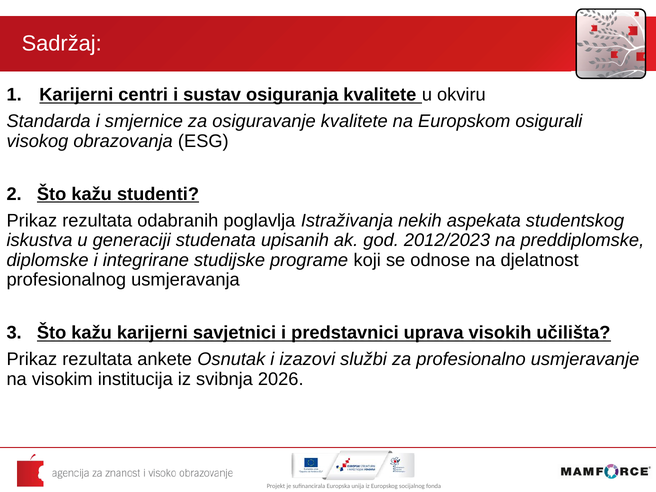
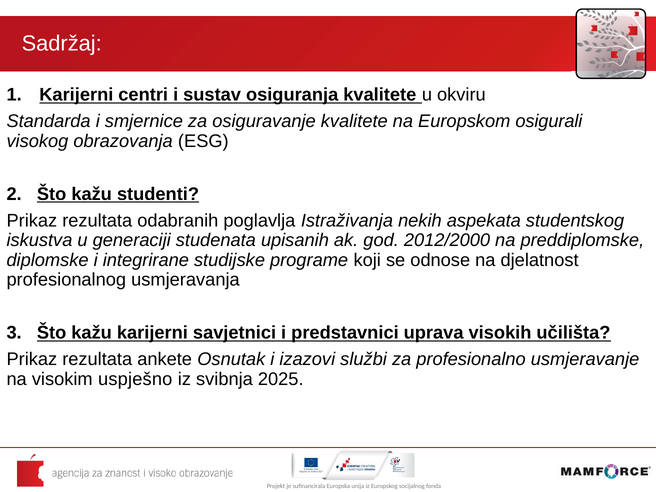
2012/2023: 2012/2023 -> 2012/2000
institucija: institucija -> uspješno
2026: 2026 -> 2025
